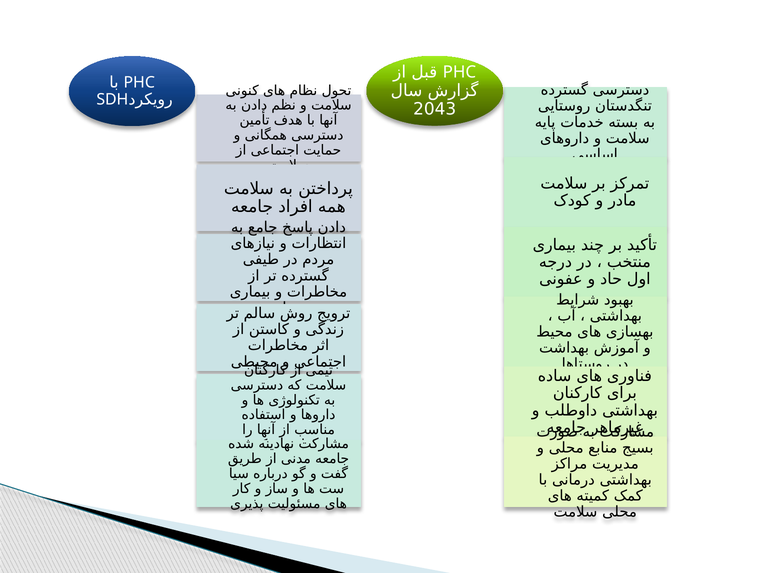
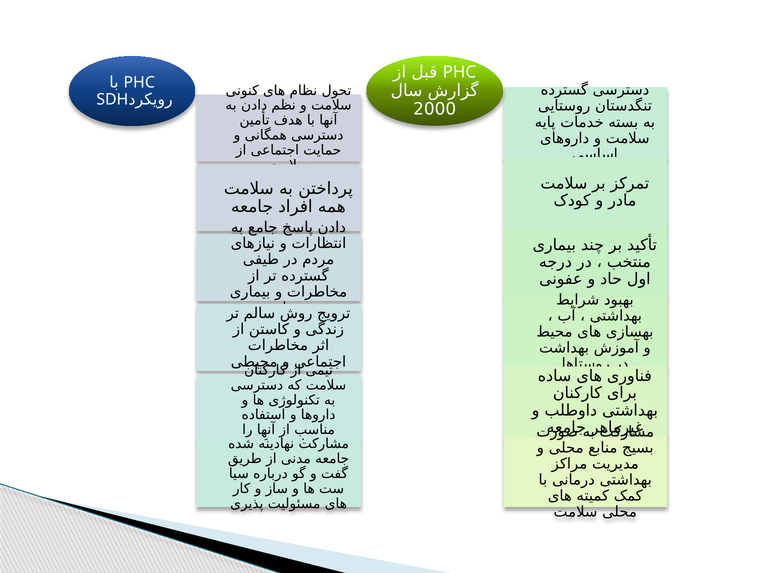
2043: 2043 -> 2000
